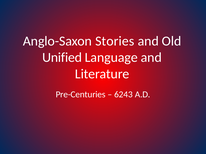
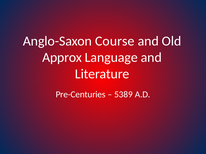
Stories: Stories -> Course
Unified: Unified -> Approx
6243: 6243 -> 5389
